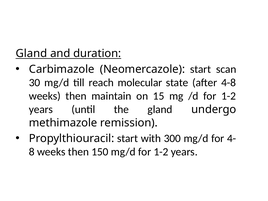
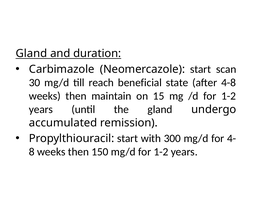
molecular: molecular -> beneficial
methimazole: methimazole -> accumulated
